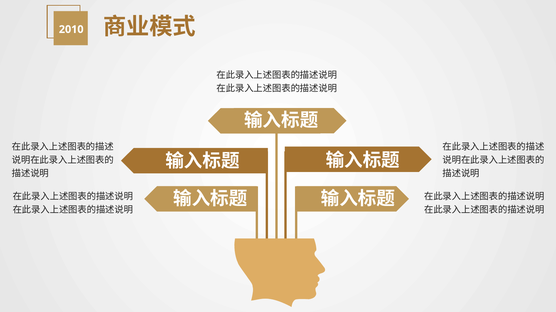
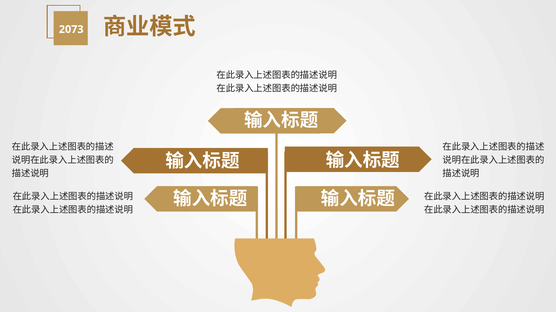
2010: 2010 -> 2073
